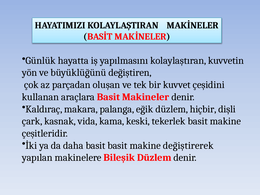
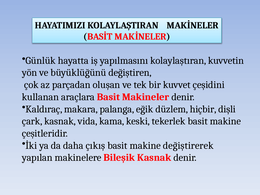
daha basit: basit -> çıkış
Bileşik Düzlem: Düzlem -> Kasnak
